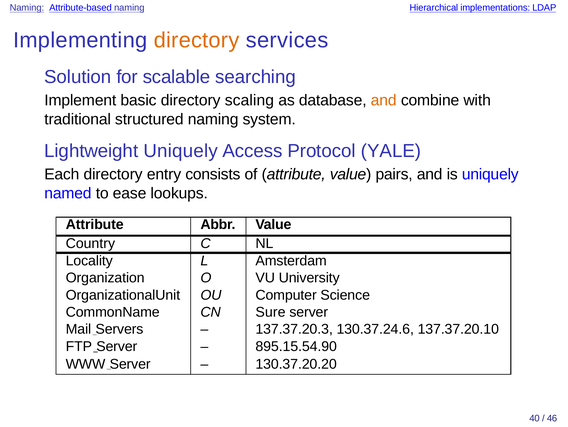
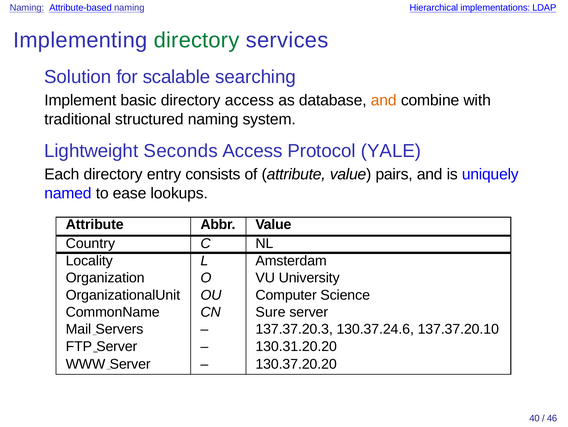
directory at (197, 40) colour: orange -> green
directory scaling: scaling -> access
Lightweight Uniquely: Uniquely -> Seconds
895.15.54.90: 895.15.54.90 -> 130.31.20.20
